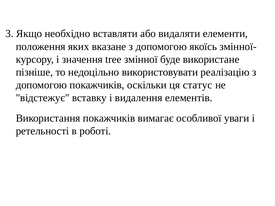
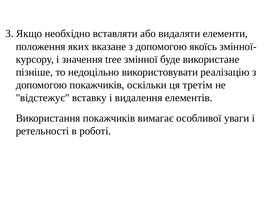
статус: статус -> третім
